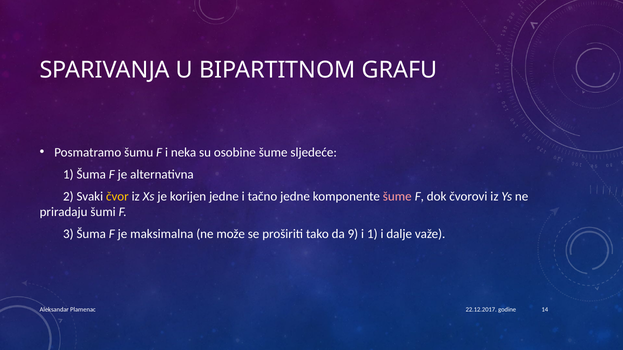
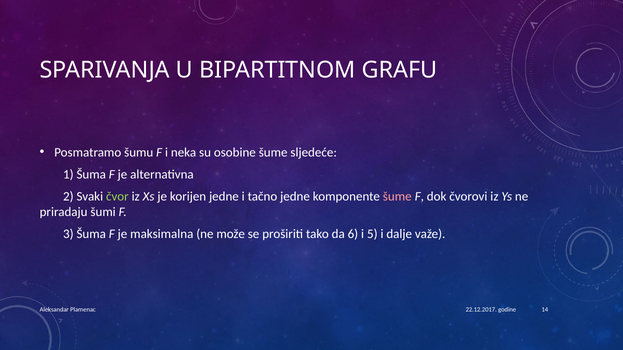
čvor colour: yellow -> light green
9: 9 -> 6
i 1: 1 -> 5
